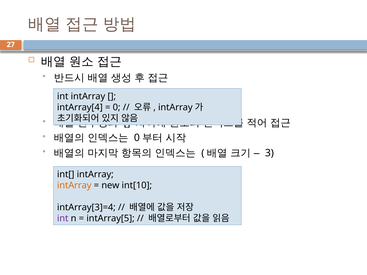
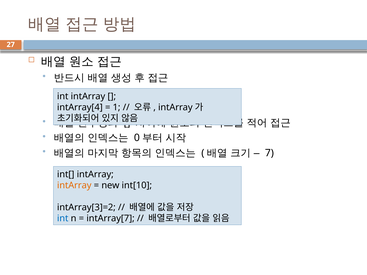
0: 0 -> 1
3: 3 -> 7
intArray[3]=4: intArray[3]=4 -> intArray[3]=2
int at (63, 219) colour: purple -> blue
intArray[5: intArray[5 -> intArray[7
